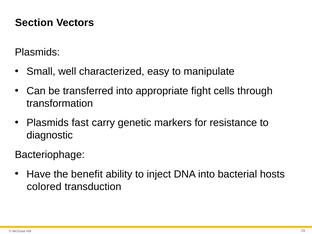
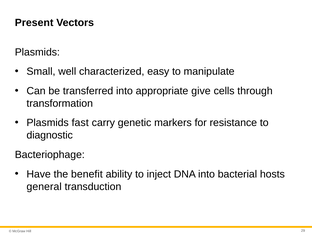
Section: Section -> Present
fight: fight -> give
colored: colored -> general
